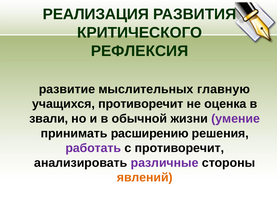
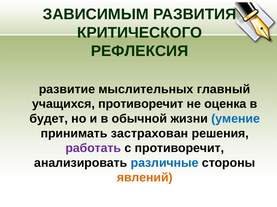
РЕАЛИЗАЦИЯ: РЕАЛИЗАЦИЯ -> ЗАВИСИМЫМ
главную: главную -> главный
звали: звали -> будет
умение colour: purple -> blue
расширению: расширению -> застрахован
различные colour: purple -> blue
